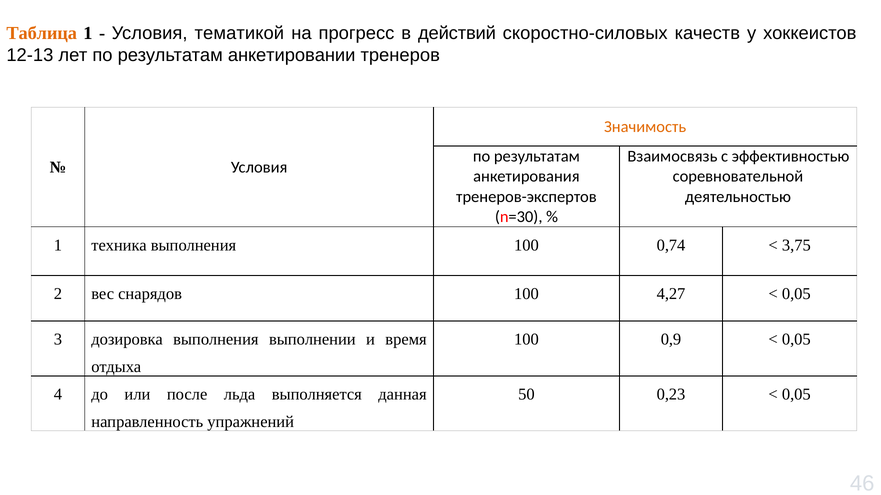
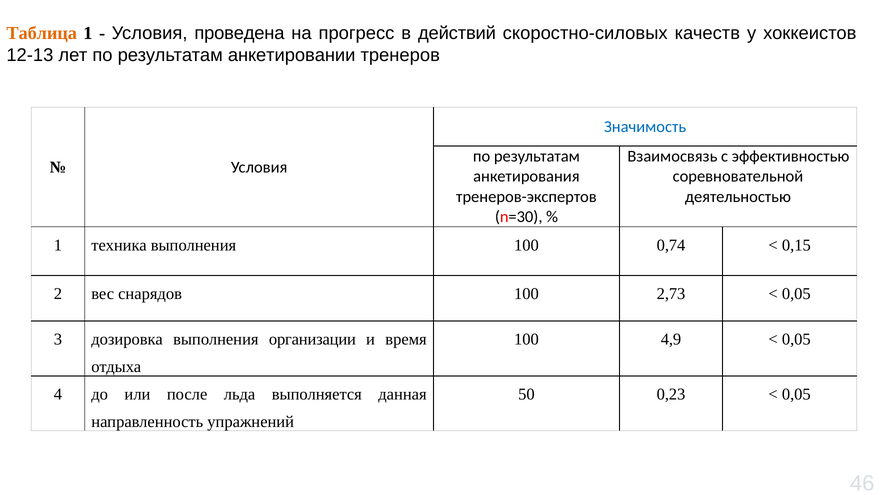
тематикой: тематикой -> проведена
Значимость colour: orange -> blue
3,75: 3,75 -> 0,15
4,27: 4,27 -> 2,73
выполнении: выполнении -> организации
0,9: 0,9 -> 4,9
